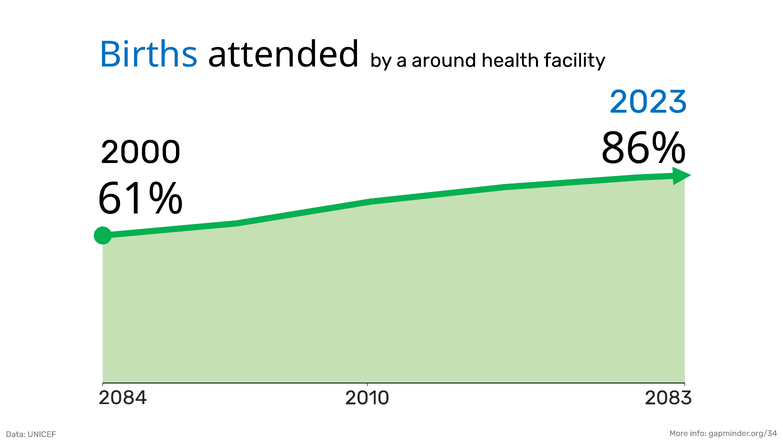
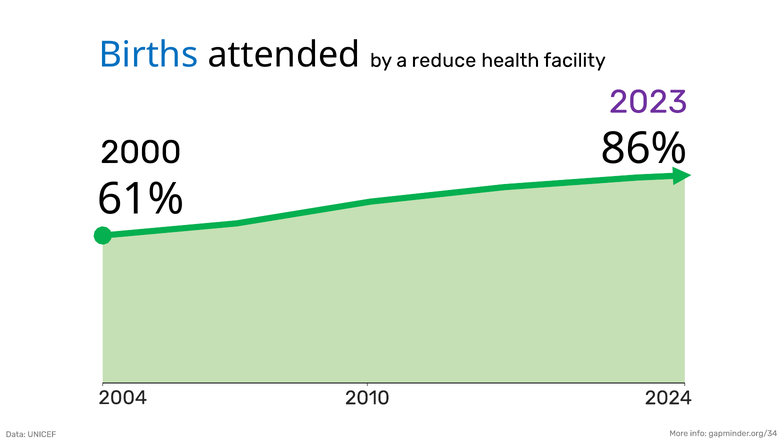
around: around -> reduce
2023 colour: blue -> purple
2084: 2084 -> 2004
2083: 2083 -> 2024
